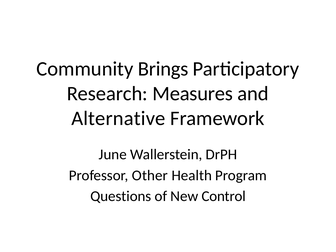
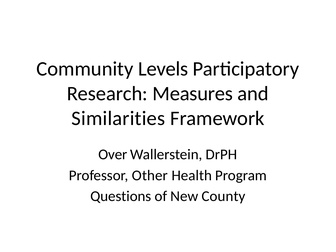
Brings: Brings -> Levels
Alternative: Alternative -> Similarities
June: June -> Over
Control: Control -> County
